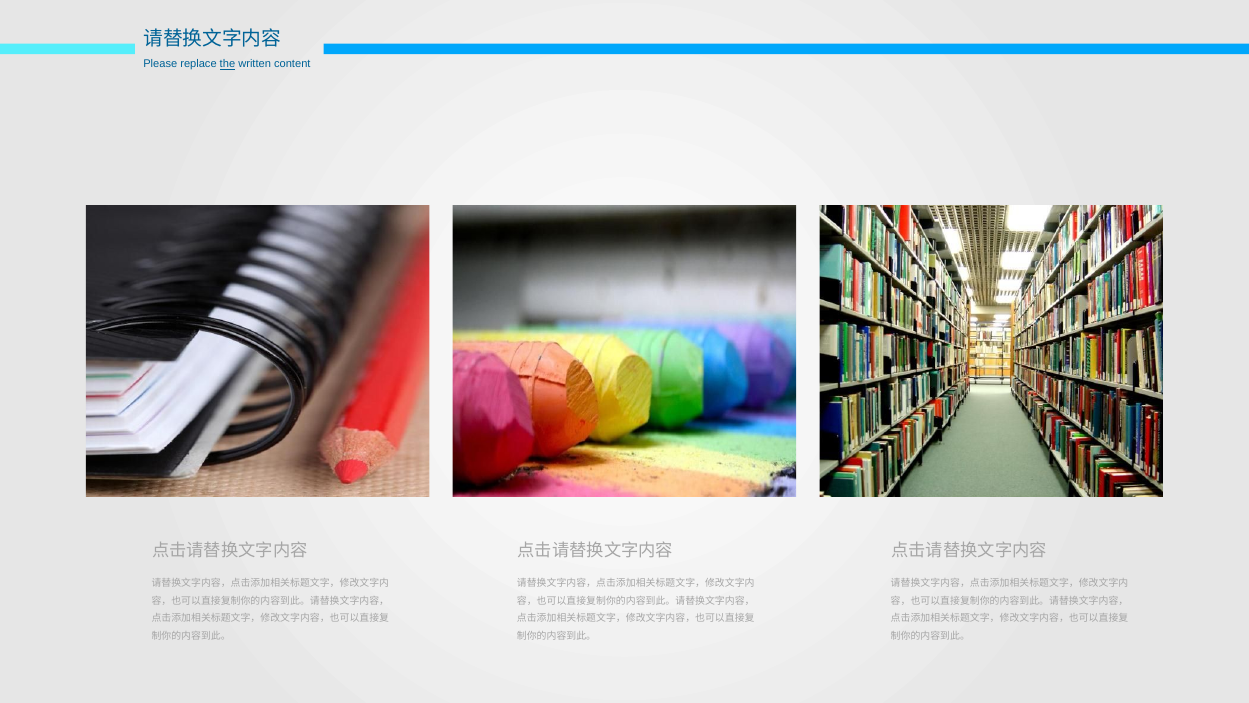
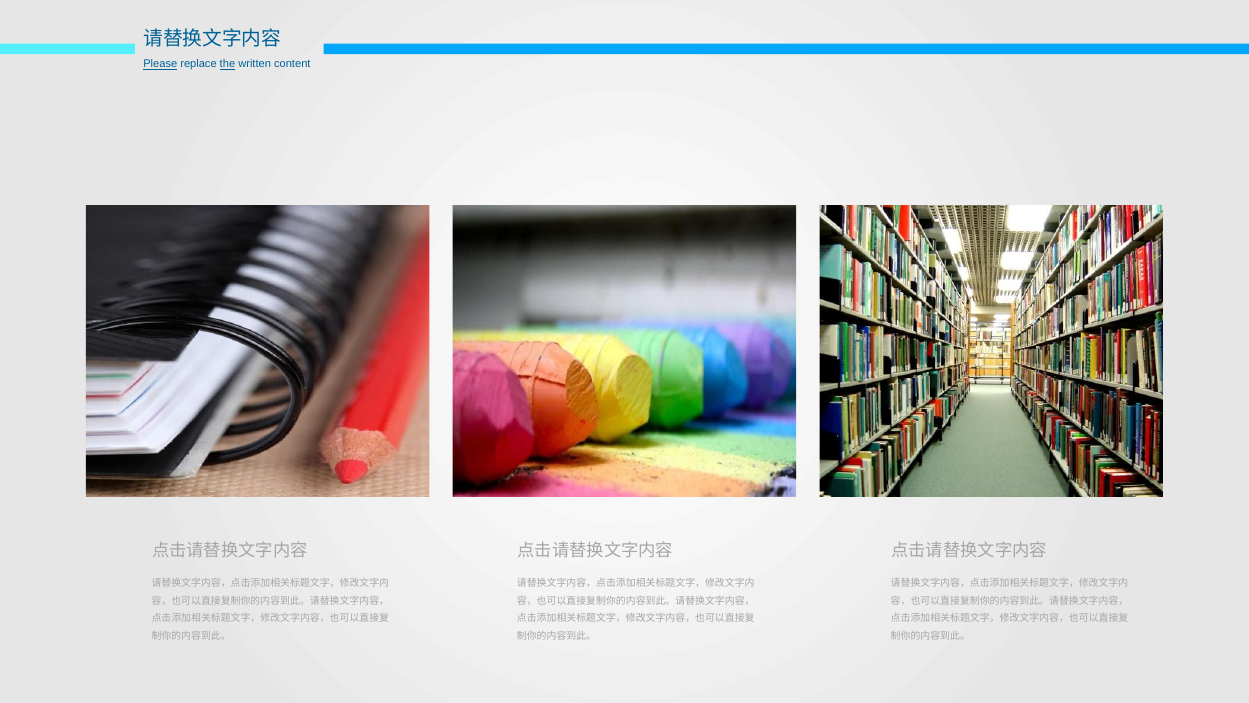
Please underline: none -> present
